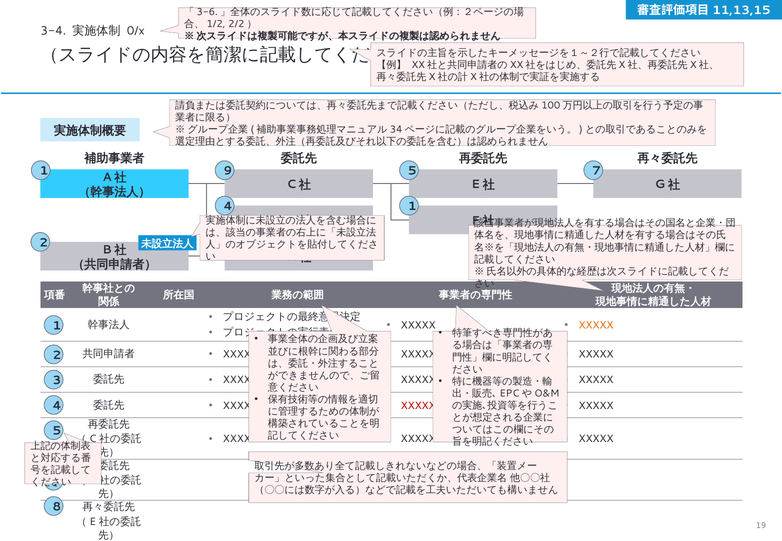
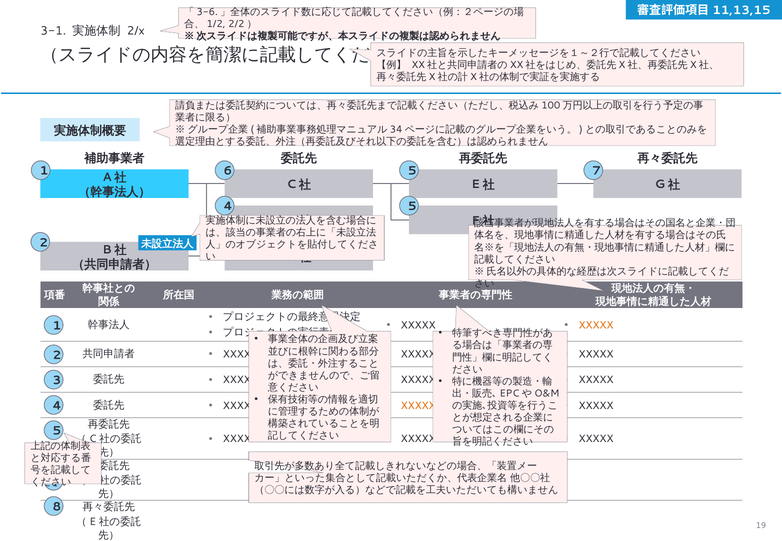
3-4: 3-4 -> 3-1
0/x: 0/x -> 2/x
1 9: 9 -> 6
1 at (412, 207): 1 -> 5
XXXXX at (418, 406) colour: red -> orange
